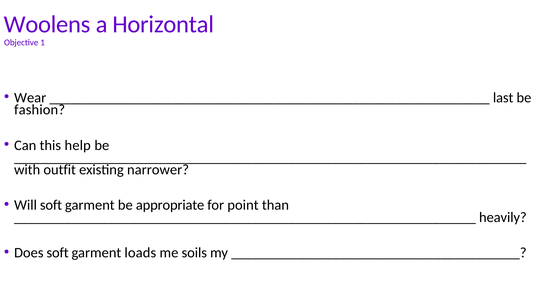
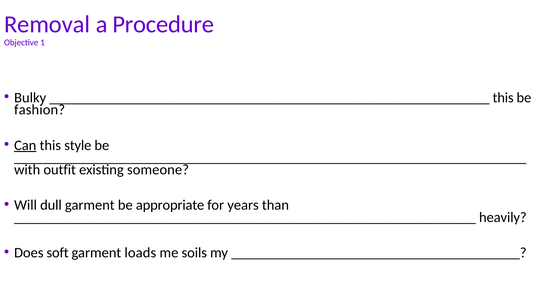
Woolens: Woolens -> Removal
Horizontal: Horizontal -> Procedure
Wear: Wear -> Bulky
last at (503, 98): last -> this
Can underline: none -> present
help: help -> style
narrower: narrower -> someone
Will soft: soft -> dull
point: point -> years
